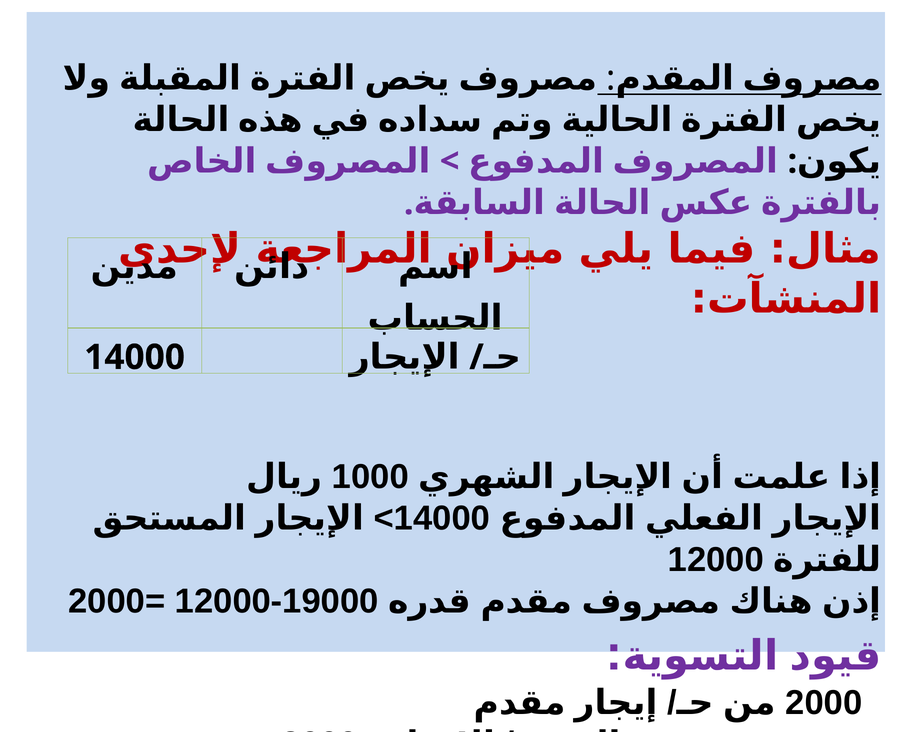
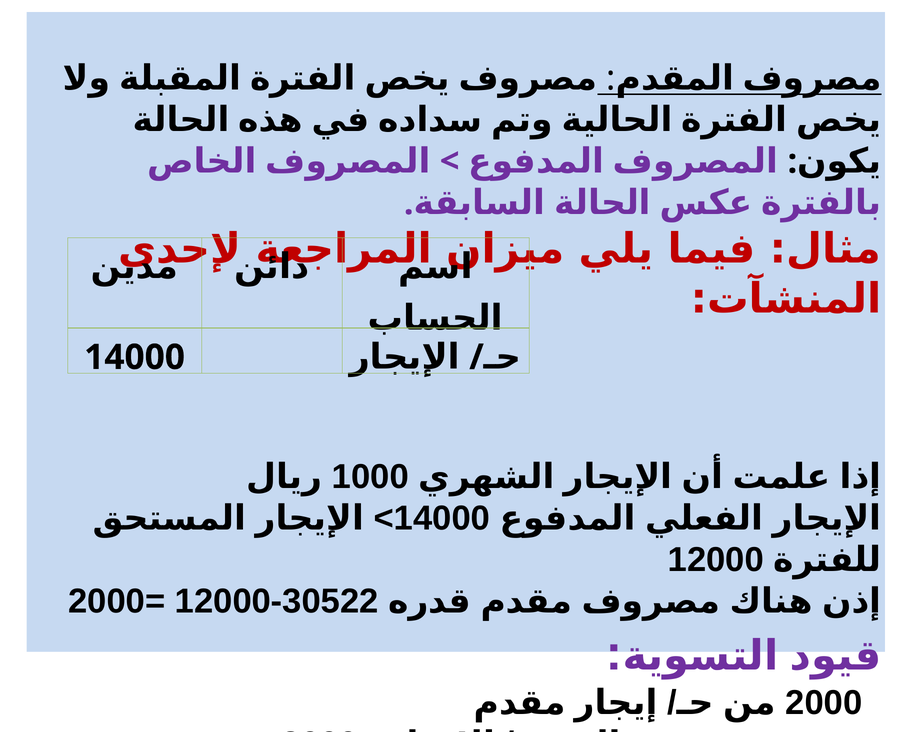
19000: 19000 -> 30522
